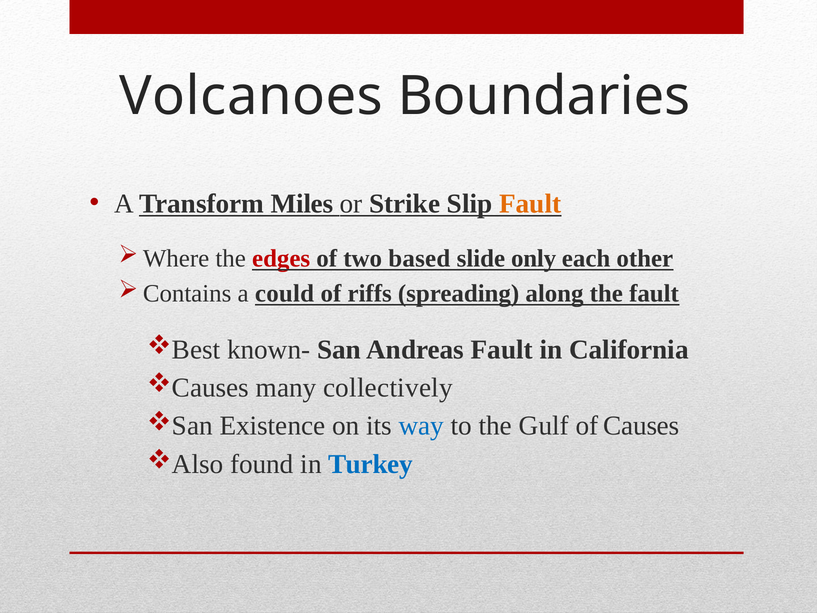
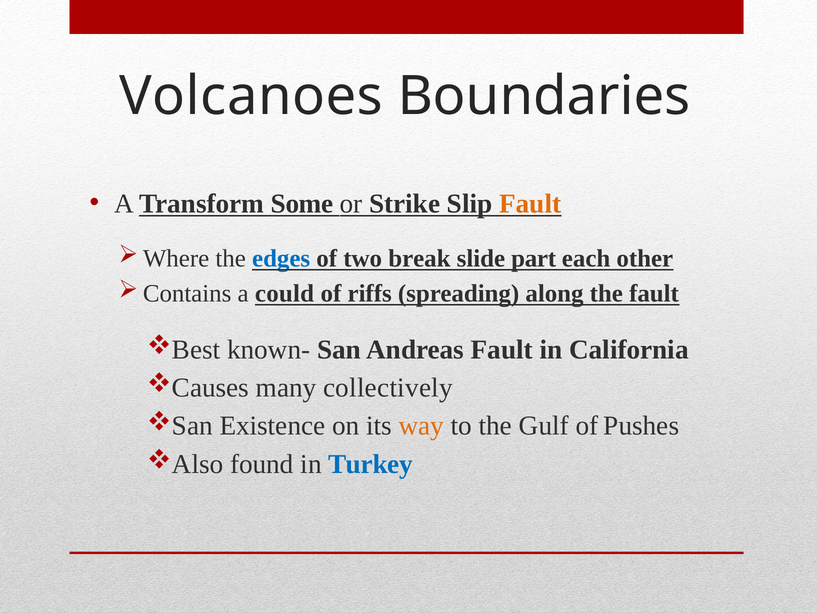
Miles: Miles -> Some
edges colour: red -> blue
based: based -> break
only: only -> part
way colour: blue -> orange
Causes: Causes -> Pushes
